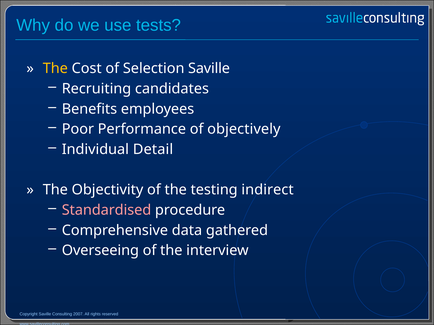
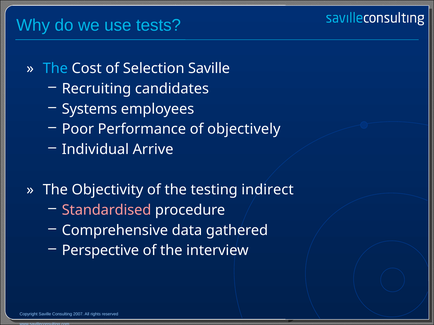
The at (55, 69) colour: yellow -> light blue
Benefits: Benefits -> Systems
Detail: Detail -> Arrive
Overseeing: Overseeing -> Perspective
